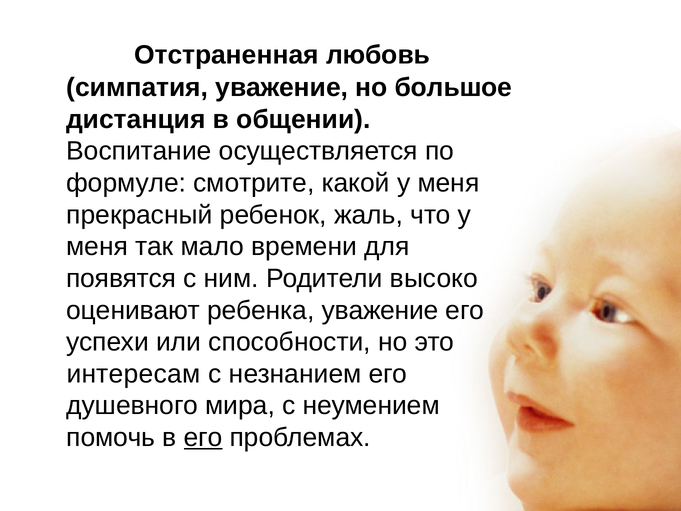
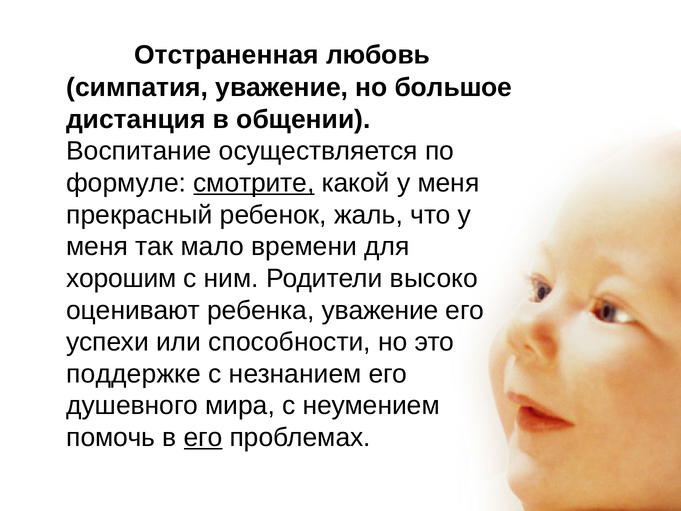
смотрите underline: none -> present
появятся: появятся -> хорошим
интересам: интересам -> поддержке
